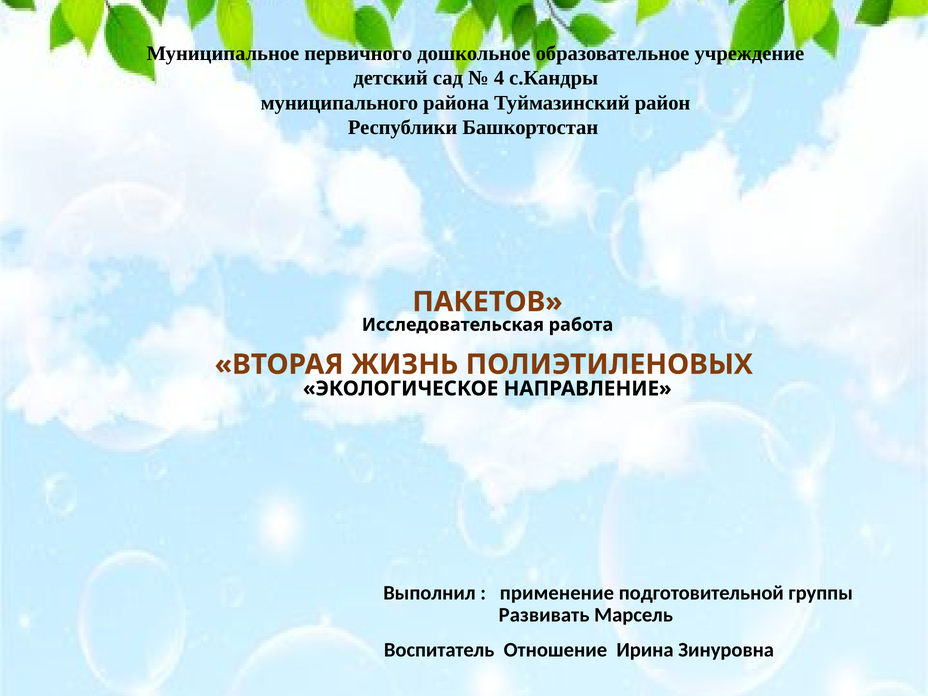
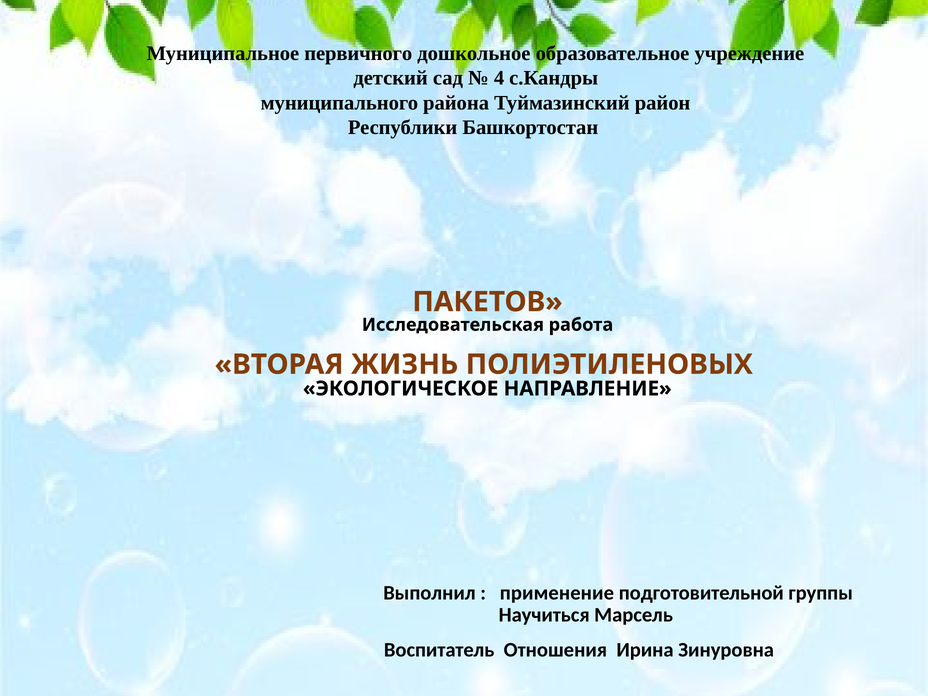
Развивать: Развивать -> Научиться
Отношение: Отношение -> Отношения
